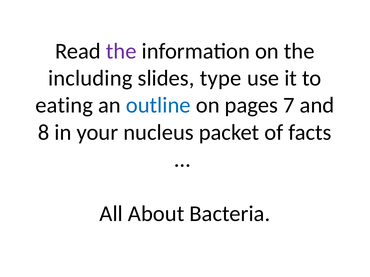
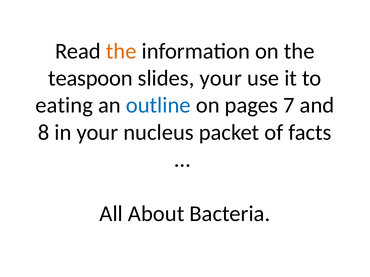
the at (121, 51) colour: purple -> orange
including: including -> teaspoon
slides type: type -> your
